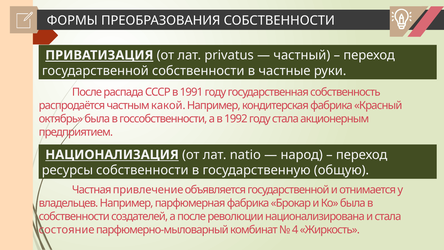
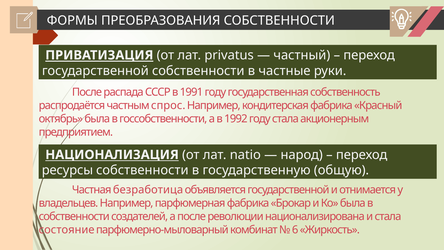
какой: какой -> спрос
привлечение: привлечение -> безработица
4: 4 -> 6
